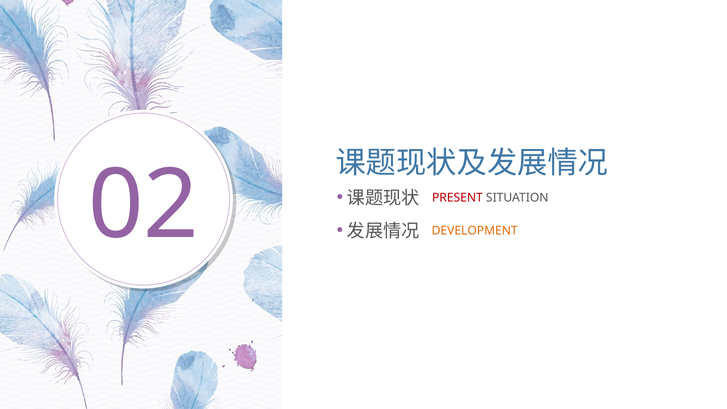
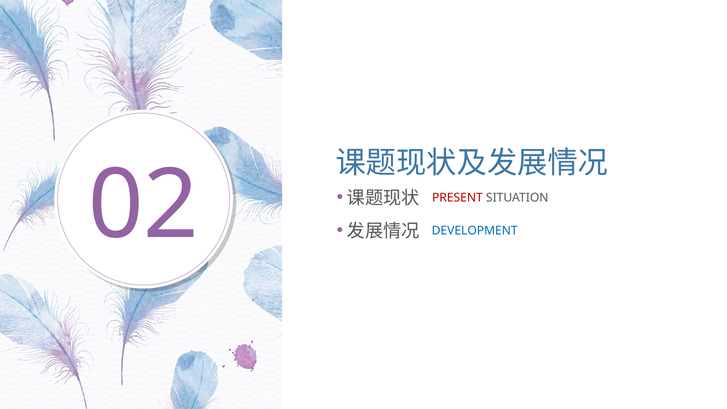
DEVELOPMENT colour: orange -> blue
